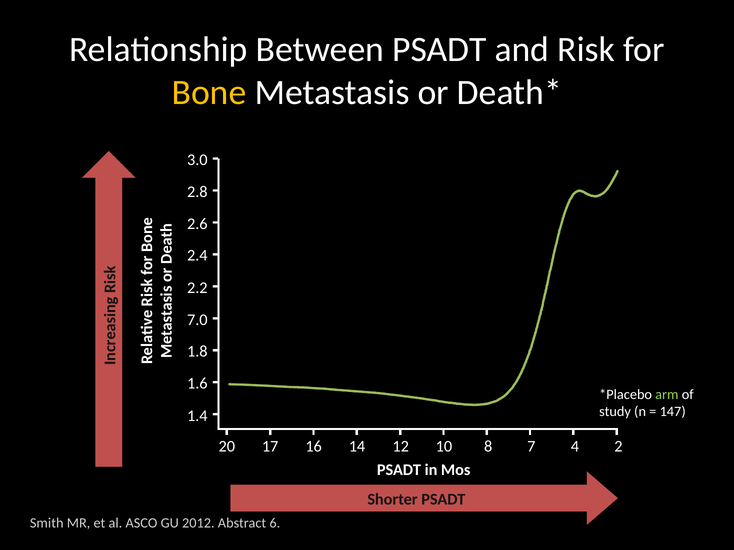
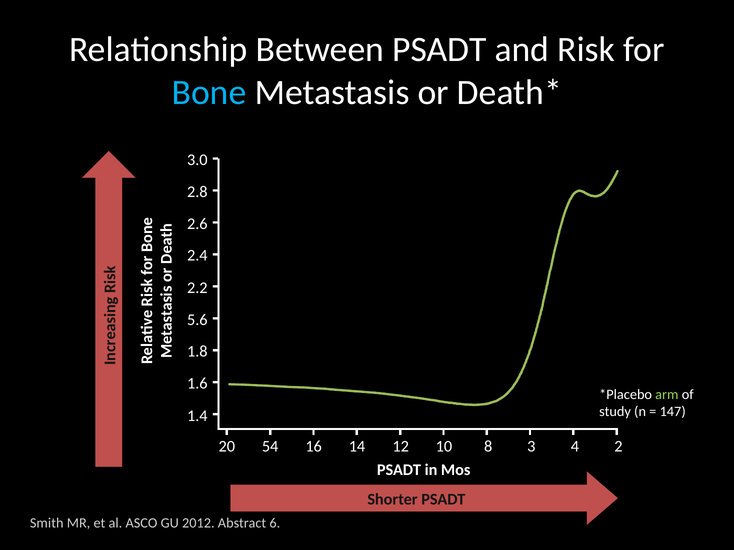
Bone colour: yellow -> light blue
7.0: 7.0 -> 5.6
17: 17 -> 54
7: 7 -> 3
